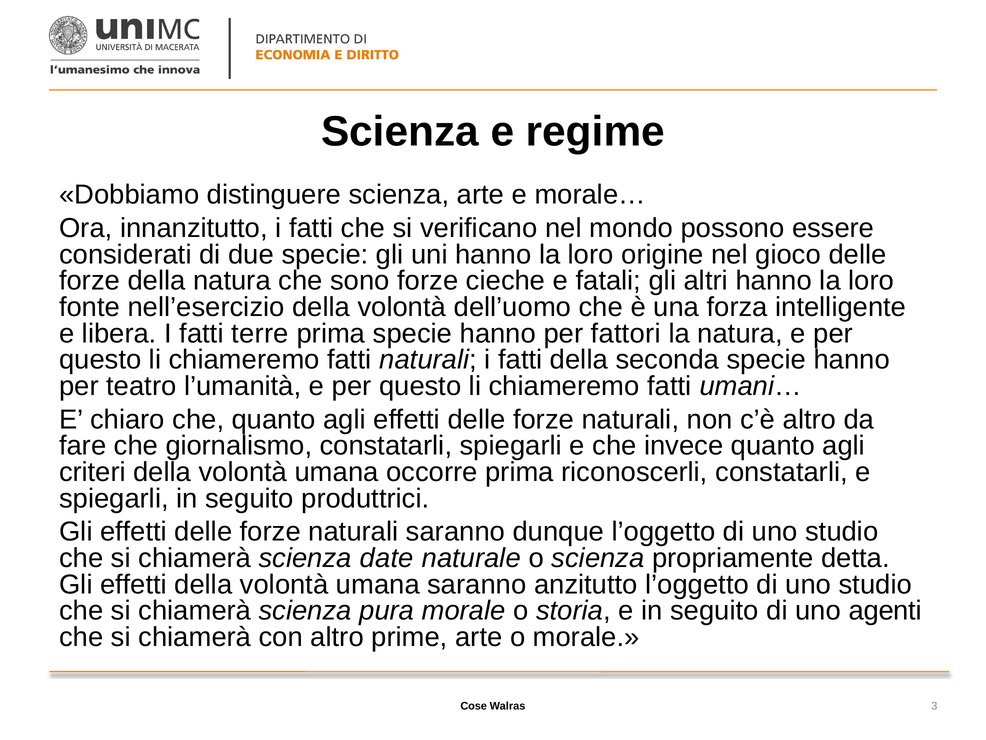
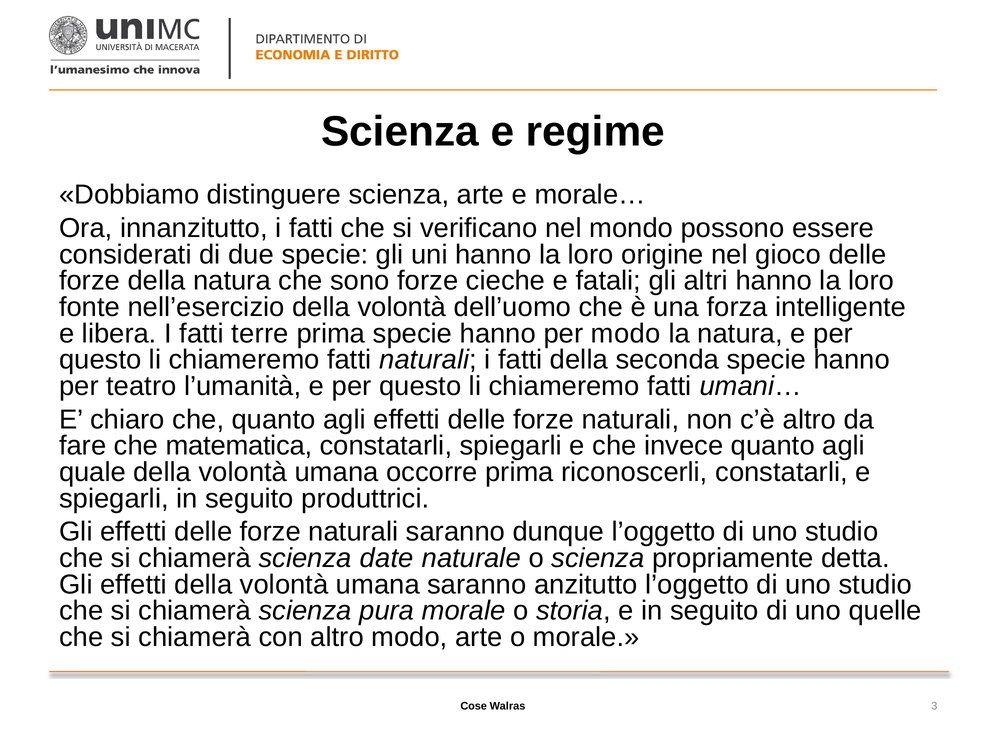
per fattori: fattori -> modo
giornalismo: giornalismo -> matematica
criteri: criteri -> quale
agenti: agenti -> quelle
altro prime: prime -> modo
